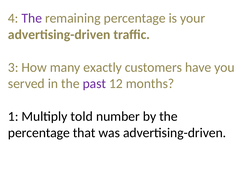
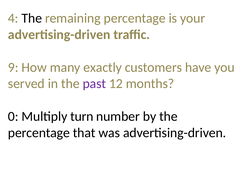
The at (32, 18) colour: purple -> black
3: 3 -> 9
1: 1 -> 0
told: told -> turn
